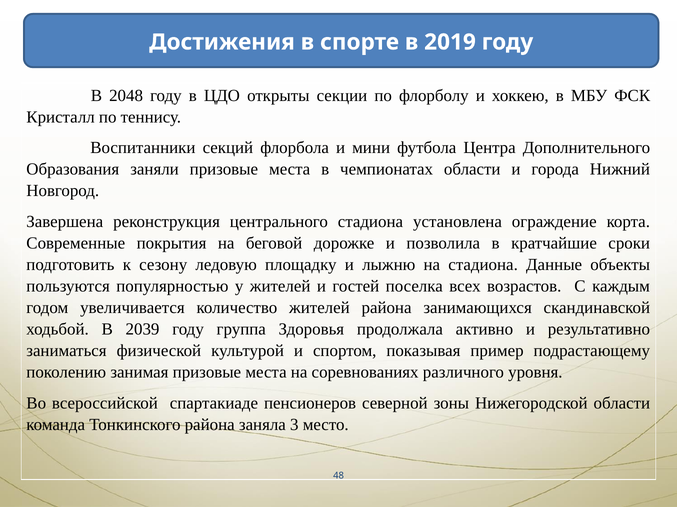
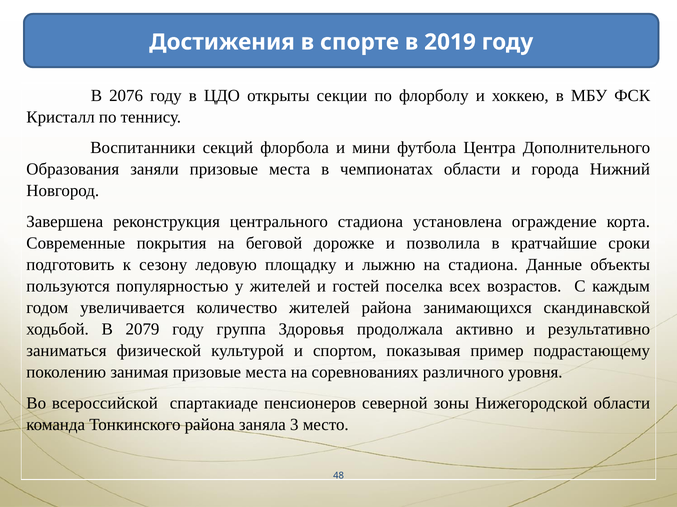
2048: 2048 -> 2076
2039: 2039 -> 2079
